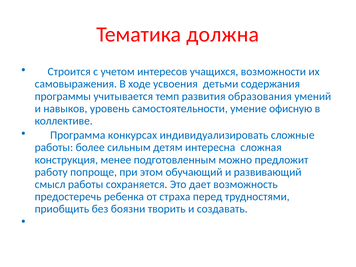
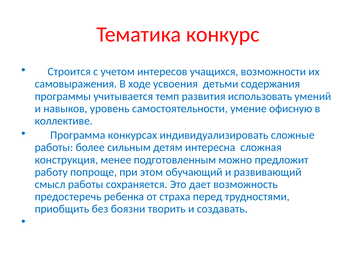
должна: должна -> конкурс
образования: образования -> использовать
